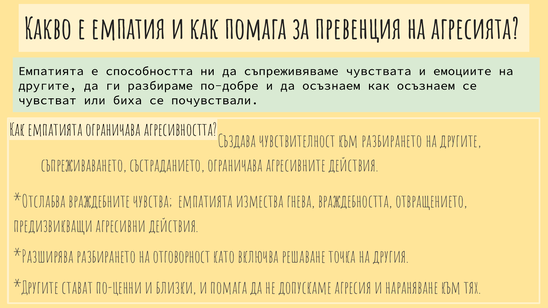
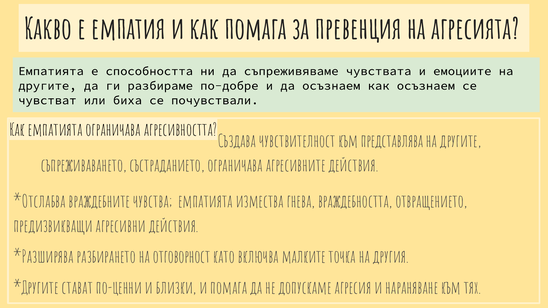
към разбирането: разбирането -> представлява
решаване: решаване -> малките
